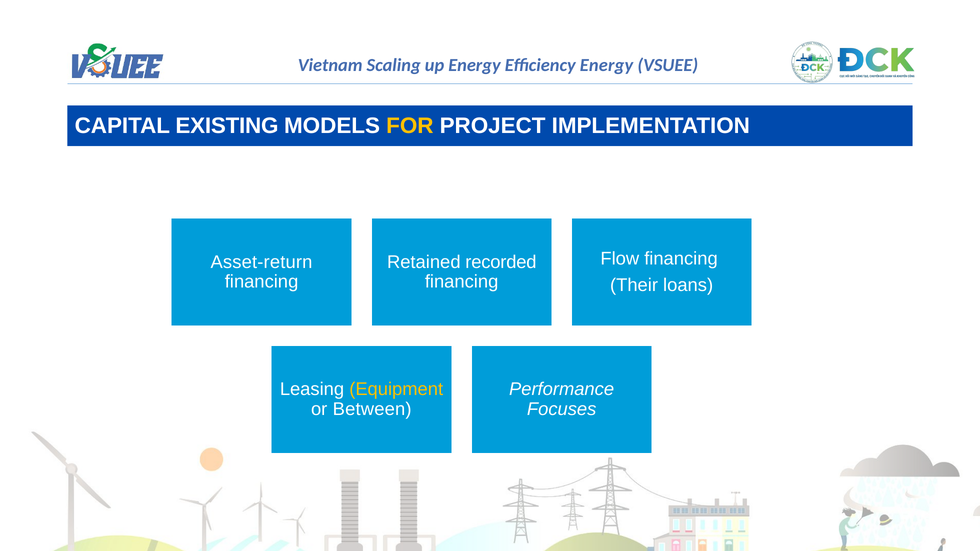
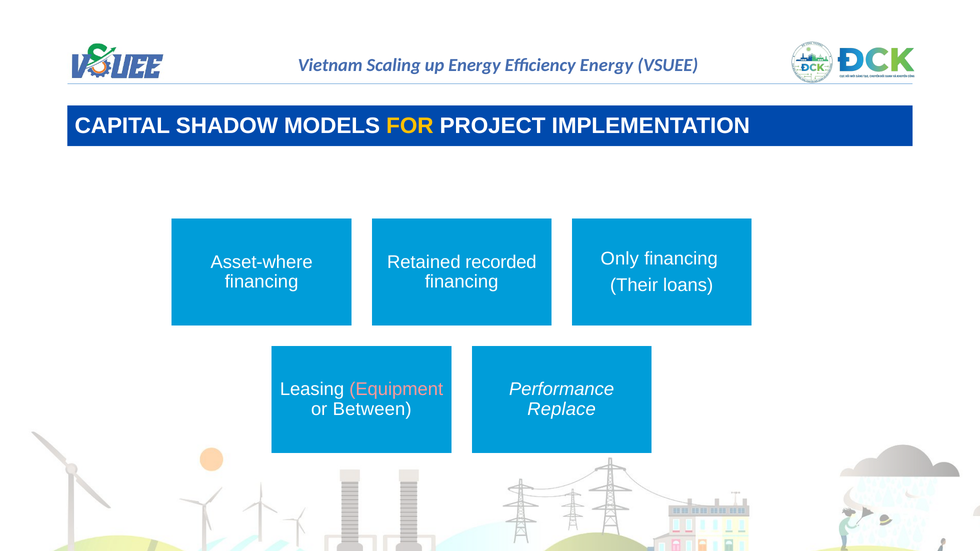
EXISTING: EXISTING -> SHADOW
Flow: Flow -> Only
Asset-return: Asset-return -> Asset-where
Equipment colour: yellow -> pink
Focuses: Focuses -> Replace
